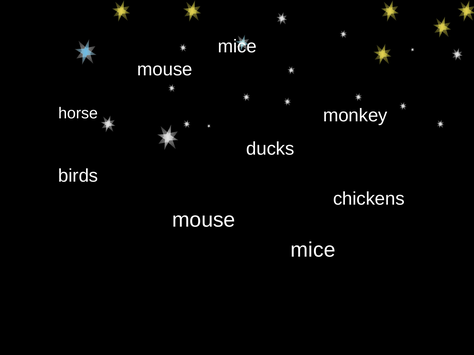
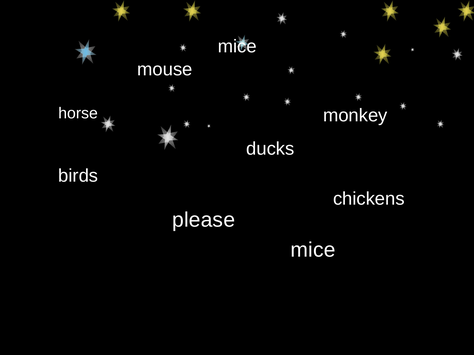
mouse at (204, 220): mouse -> please
